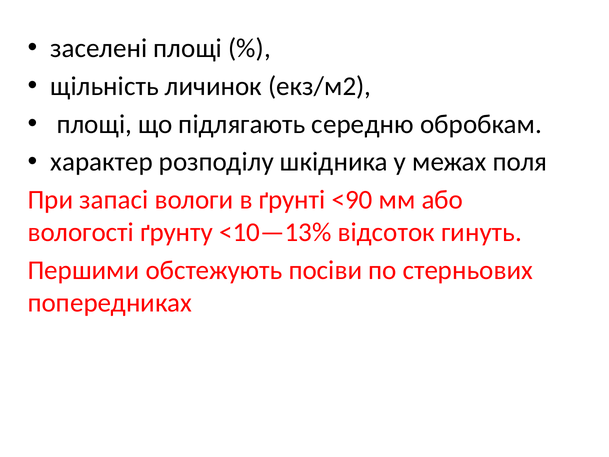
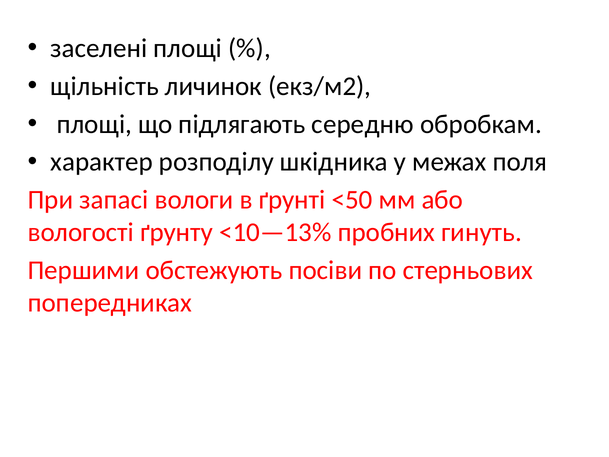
<90: <90 -> <50
відсоток: відсоток -> пробних
